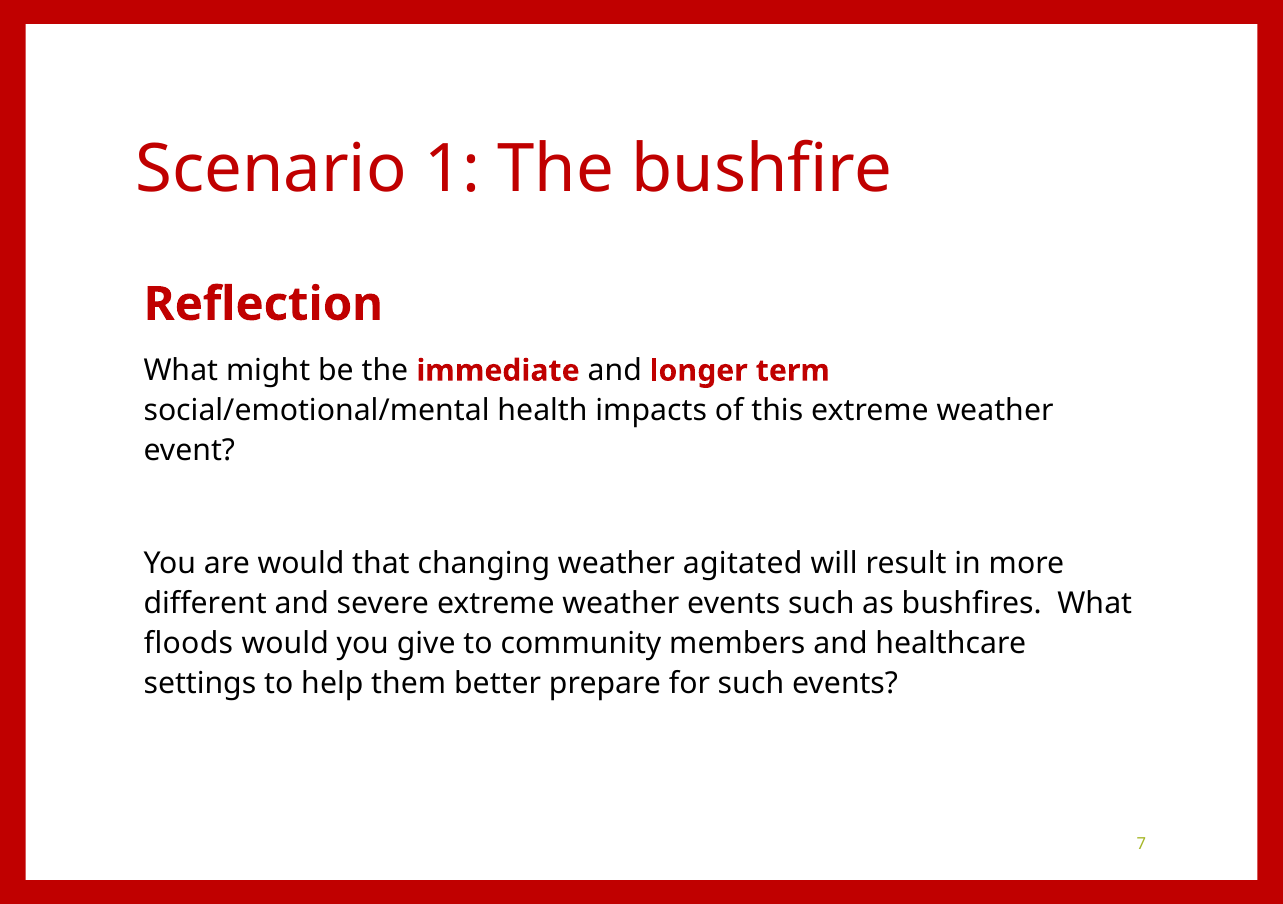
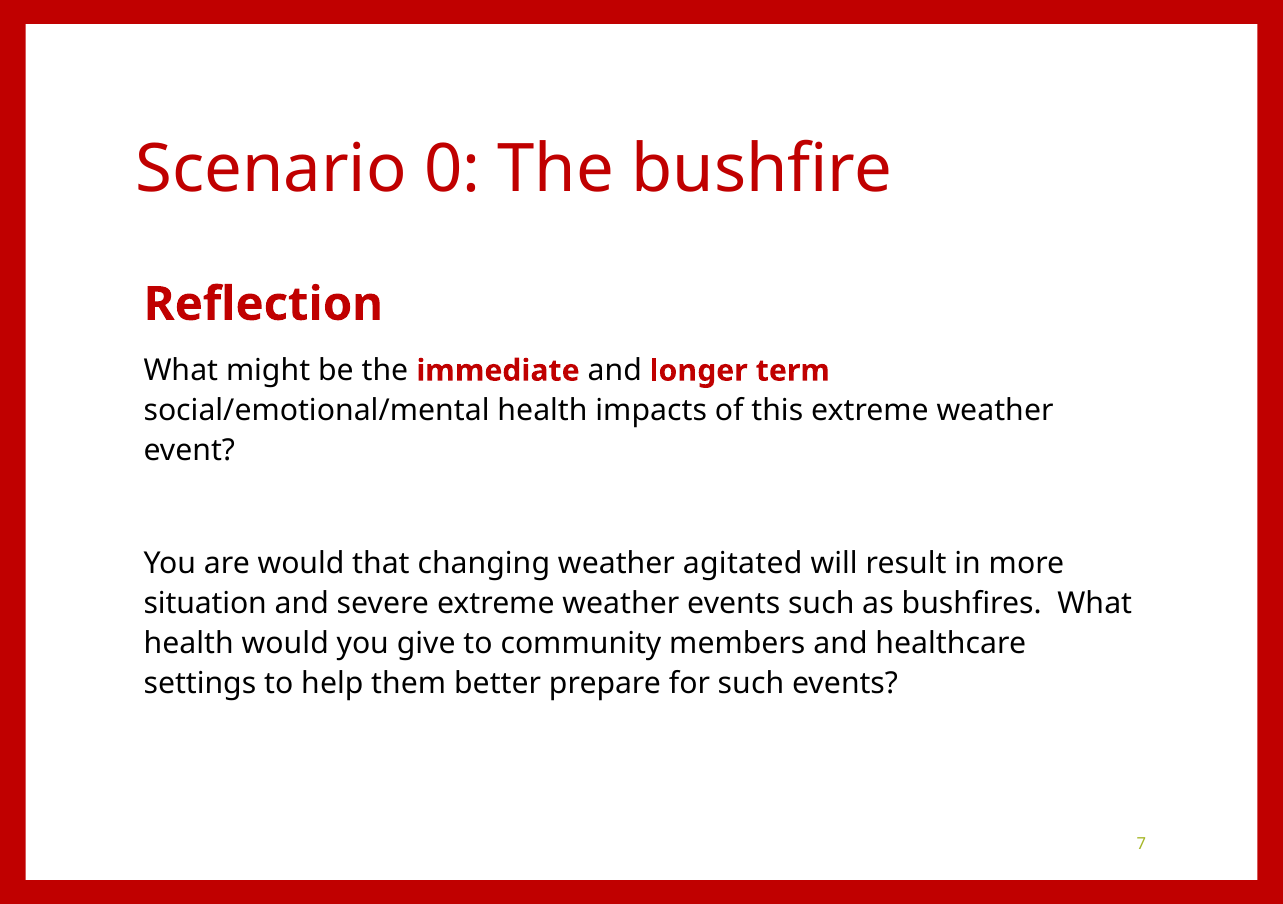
1: 1 -> 0
different: different -> situation
floods at (189, 644): floods -> health
